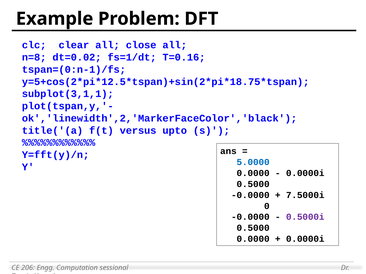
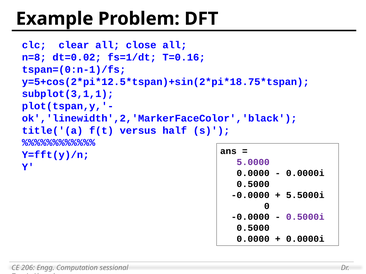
upto: upto -> half
5.0000 colour: blue -> purple
7.5000i: 7.5000i -> 5.5000i
